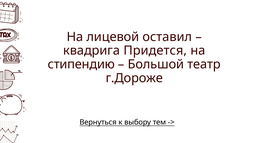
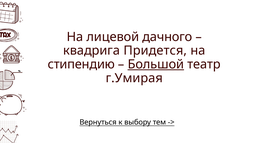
оставил: оставил -> дачного
Большой underline: none -> present
г.Дороже: г.Дороже -> г.Умирая
